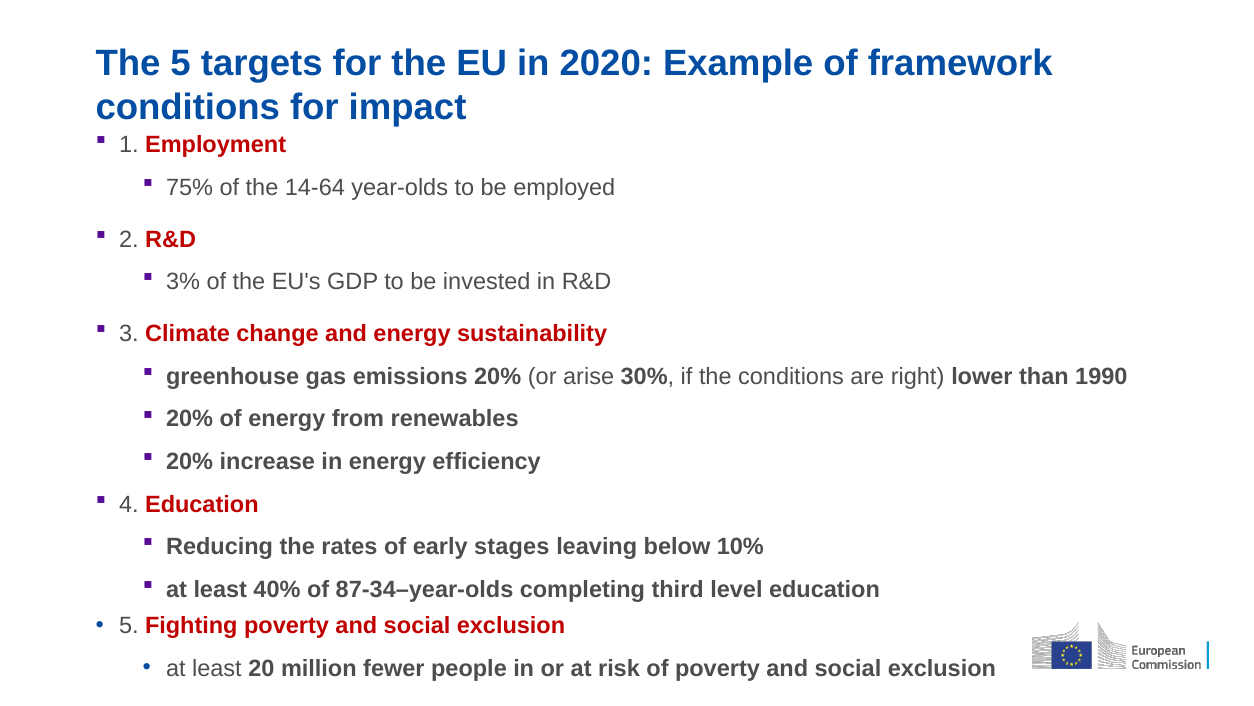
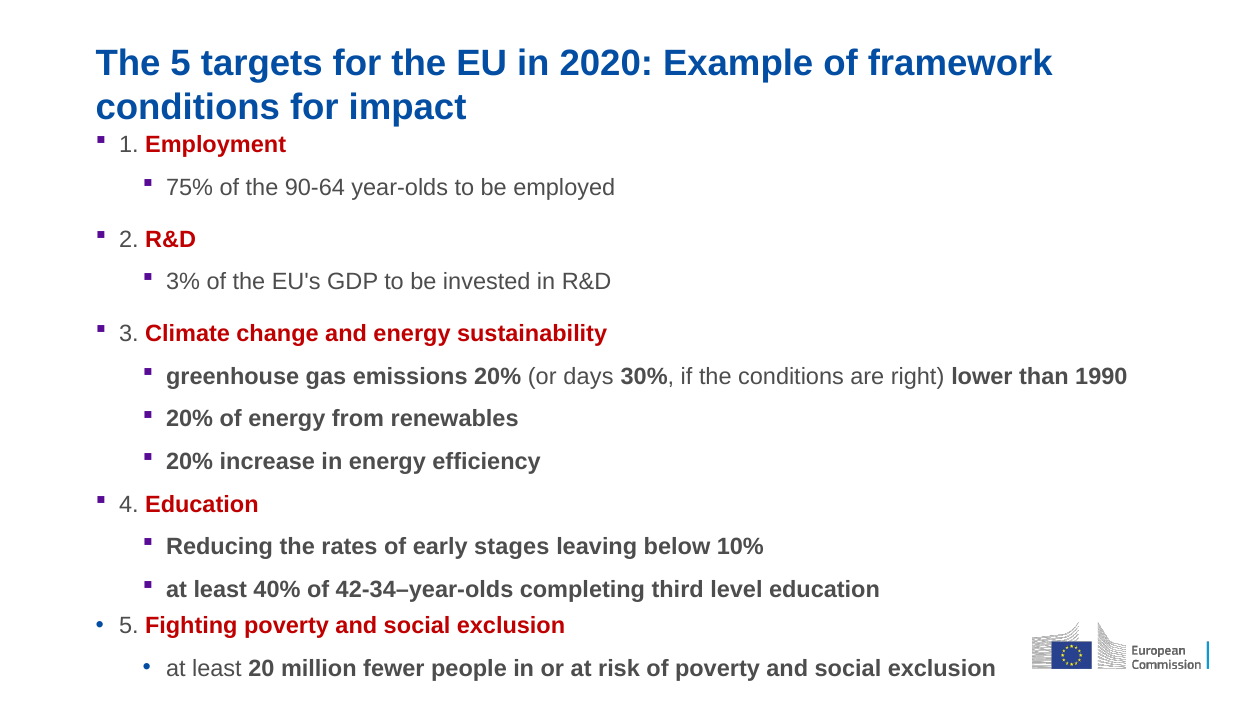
14-64: 14-64 -> 90-64
arise: arise -> days
87-34–year-olds: 87-34–year-olds -> 42-34–year-olds
